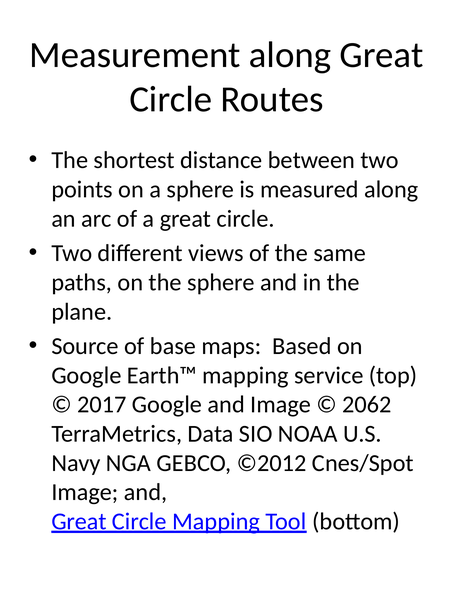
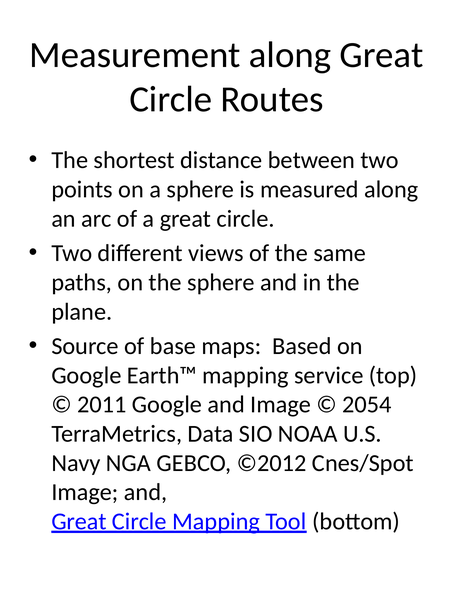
2017: 2017 -> 2011
2062: 2062 -> 2054
